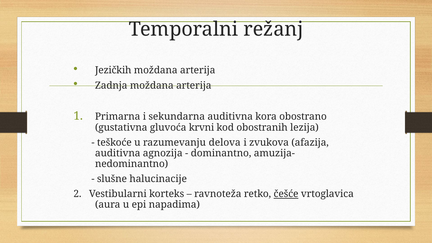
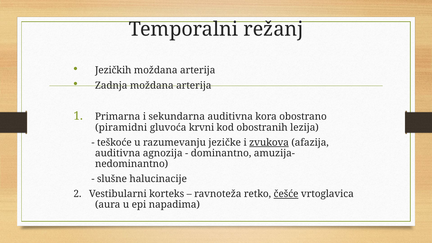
gustativna: gustativna -> piramidni
delova: delova -> jezičke
zvukova underline: none -> present
